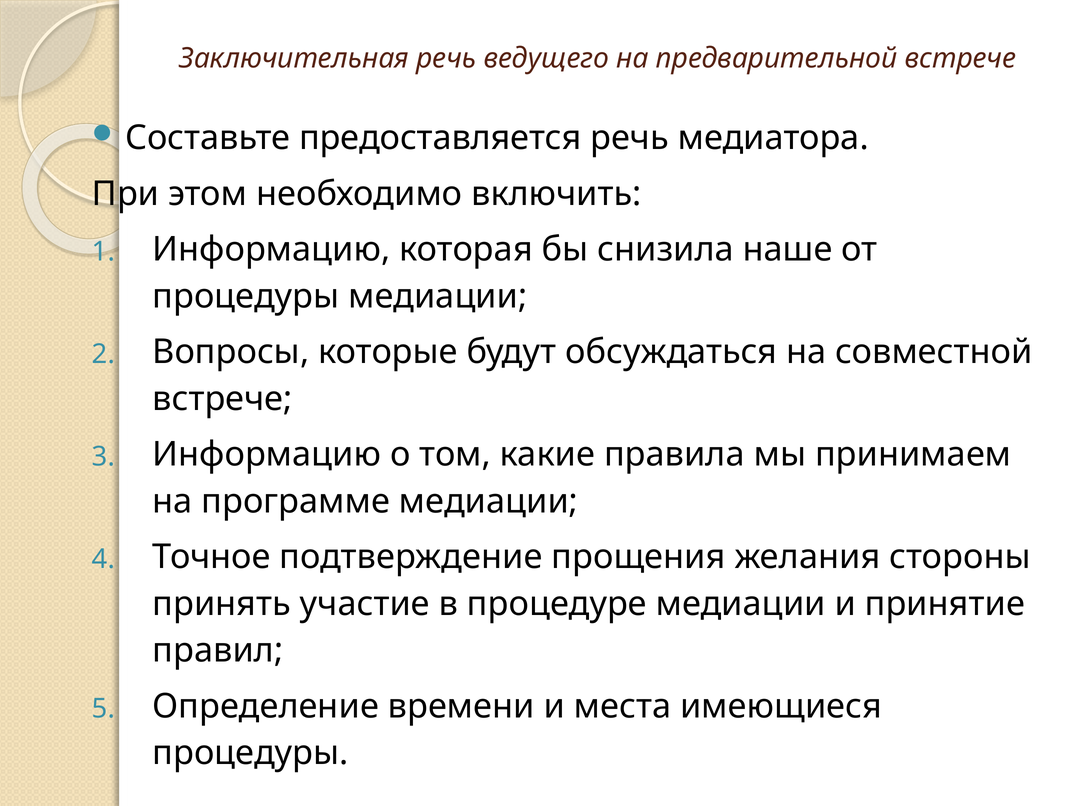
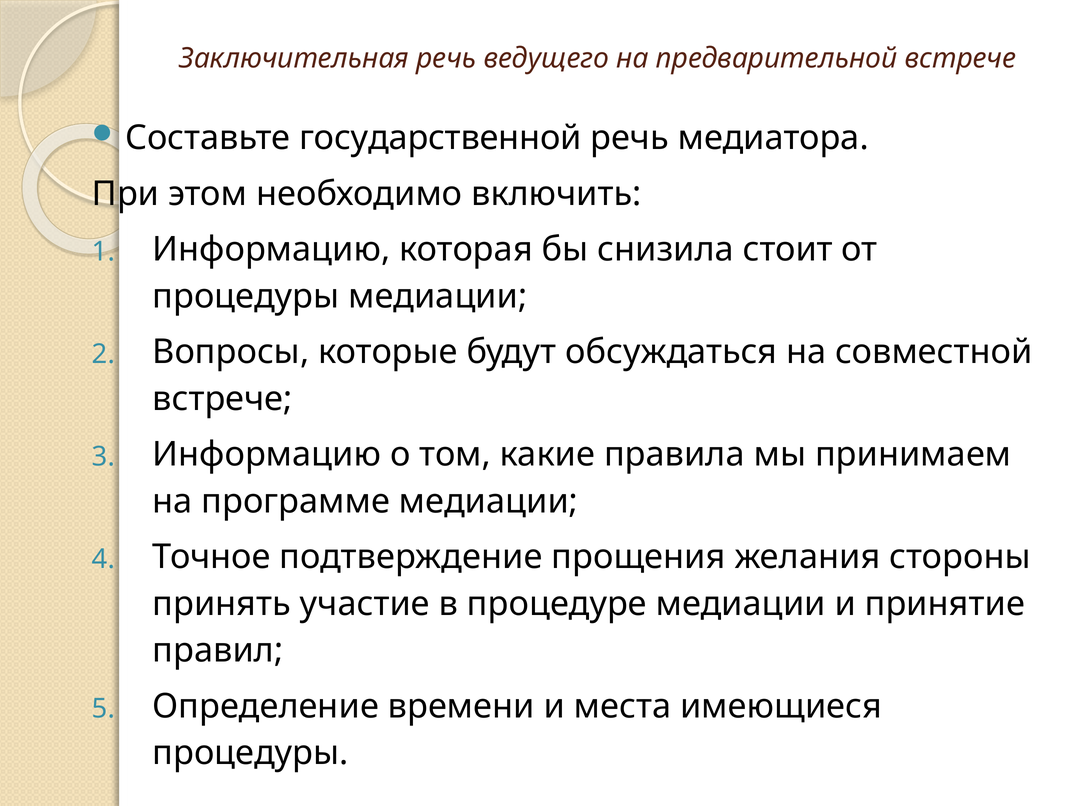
предоставляется: предоставляется -> государственной
наше: наше -> стоит
